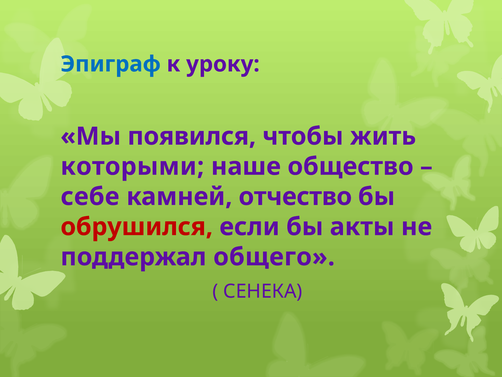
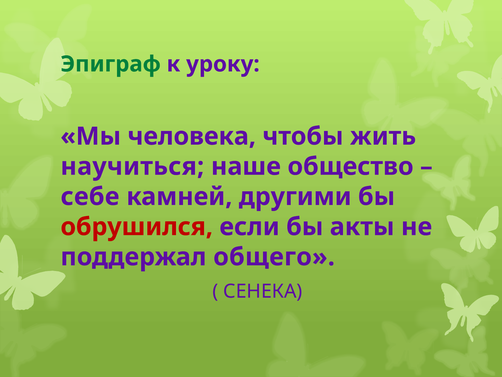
Эпиграф colour: blue -> green
появился: появился -> человека
которыми: которыми -> научиться
отчество: отчество -> другими
